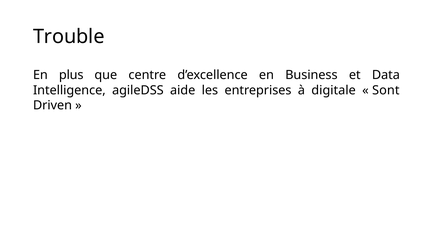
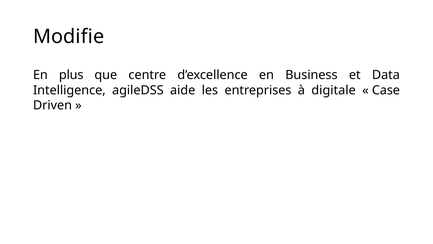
Trouble: Trouble -> Modifie
Sont: Sont -> Case
